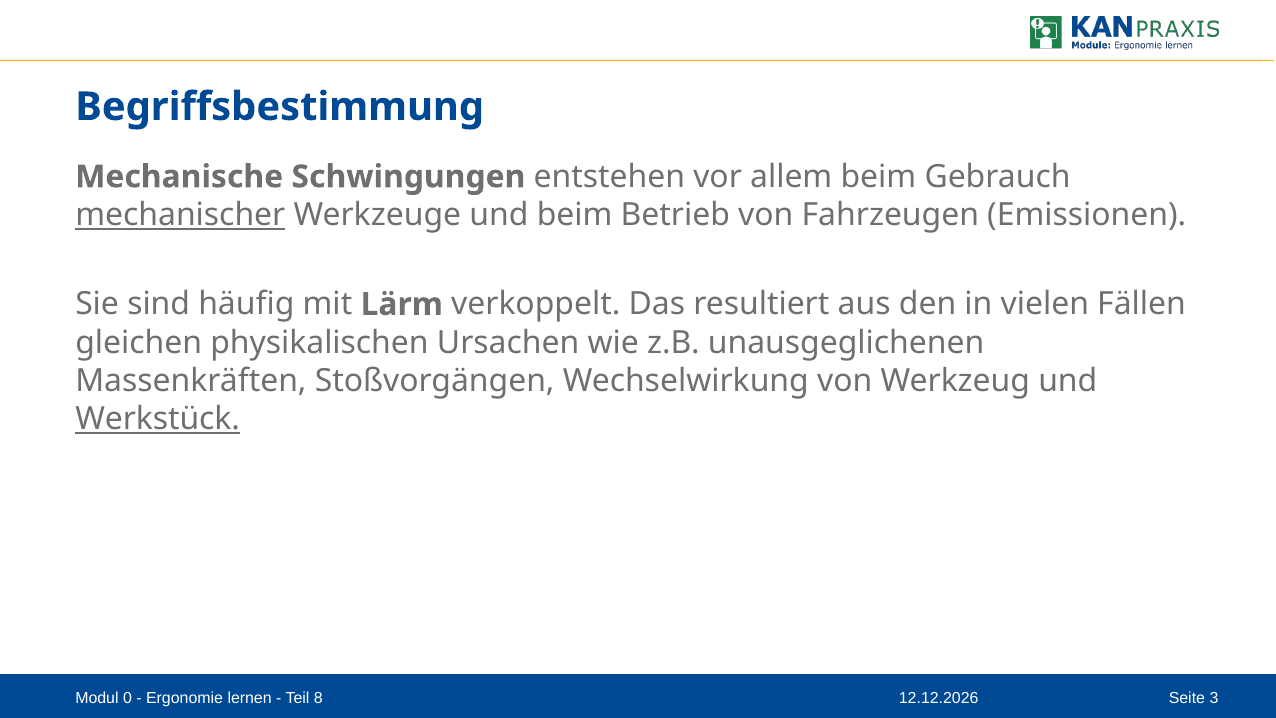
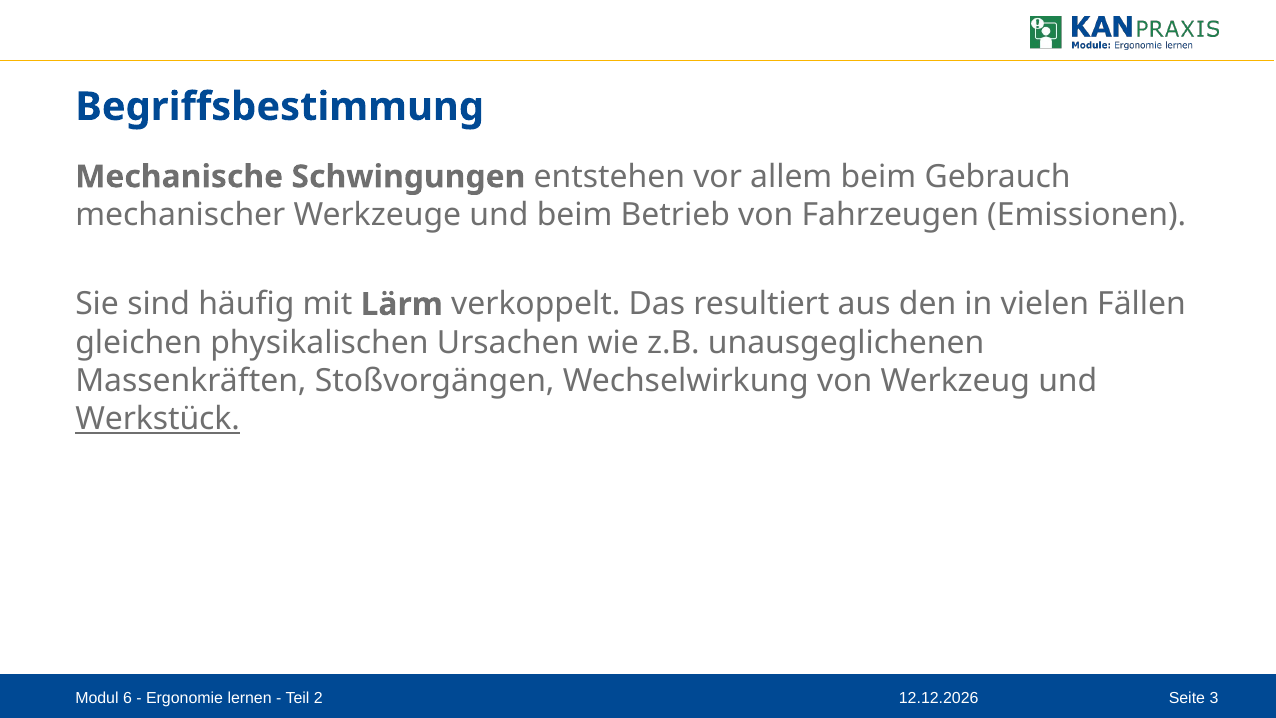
mechanischer underline: present -> none
0: 0 -> 6
8: 8 -> 2
